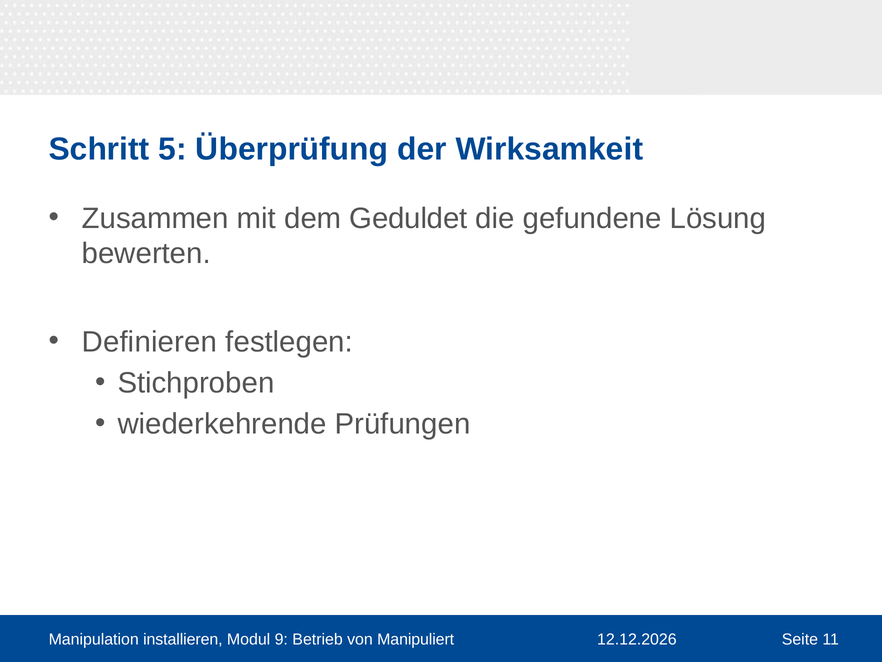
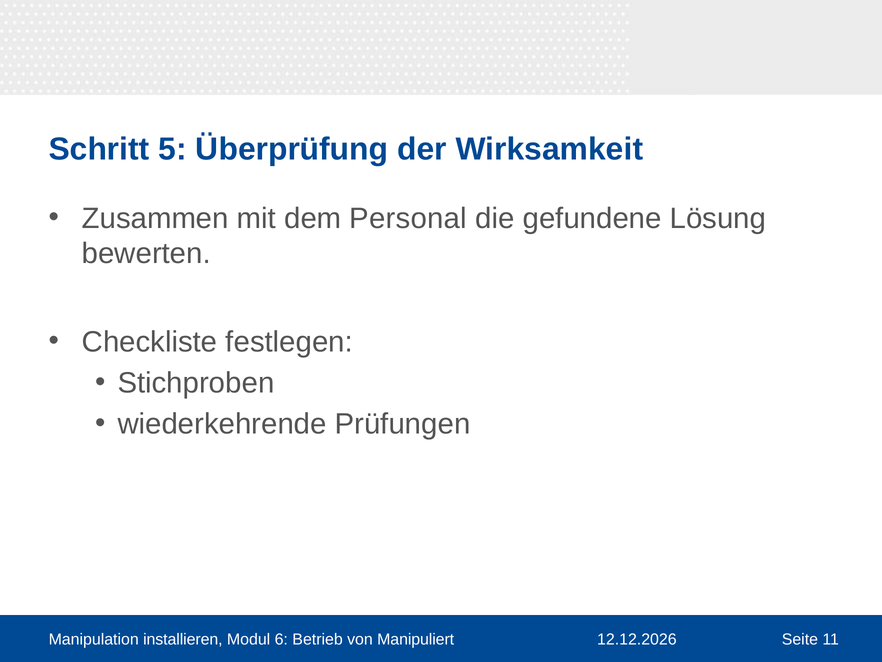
Geduldet: Geduldet -> Personal
Definieren: Definieren -> Checkliste
9: 9 -> 6
